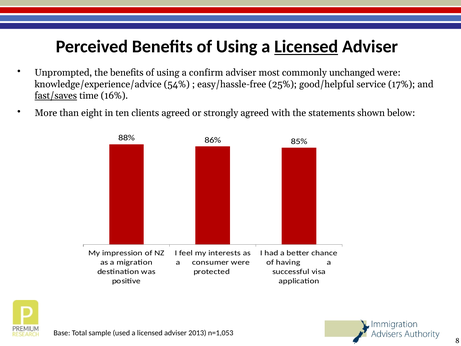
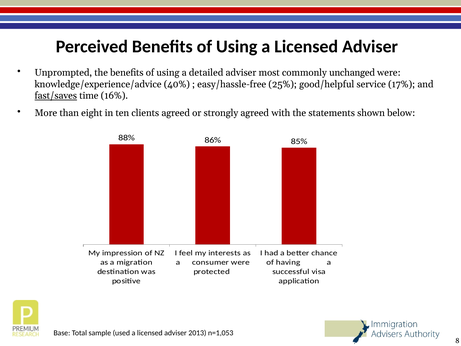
Licensed at (306, 47) underline: present -> none
confirm: confirm -> detailed
54%: 54% -> 40%
